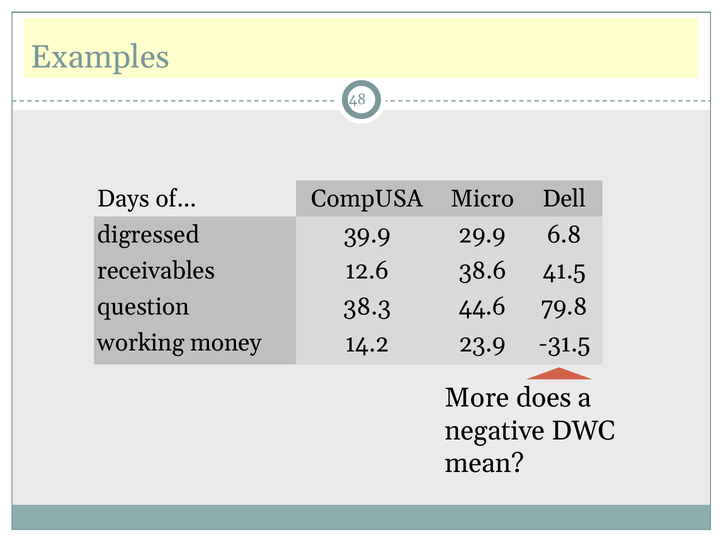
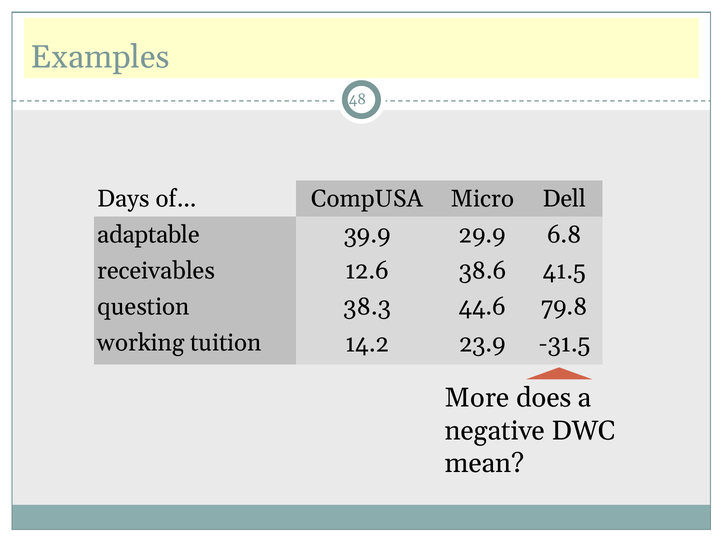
digressed: digressed -> adaptable
money: money -> tuition
